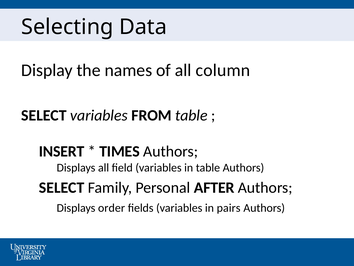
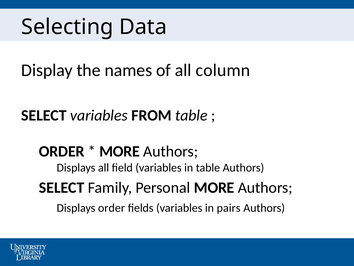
INSERT at (62, 151): INSERT -> ORDER
TIMES at (120, 151): TIMES -> MORE
Personal AFTER: AFTER -> MORE
